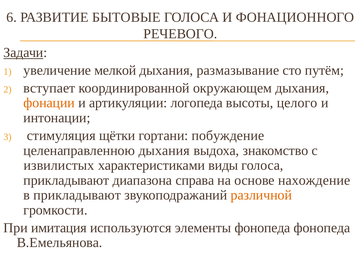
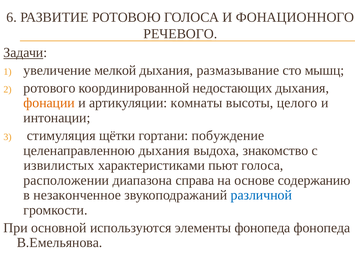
БЫТОВЫЕ: БЫТОВЫЕ -> РОТОВОЮ
путём: путём -> мышц
вступает: вступает -> ротового
окружающем: окружающем -> недостающих
логопеда: логопеда -> комнаты
виды: виды -> пьют
прикладывают at (66, 180): прикладывают -> расположении
нахождение: нахождение -> содержанию
в прикладывают: прикладывают -> незаконченное
различной colour: orange -> blue
имитация: имитация -> основной
